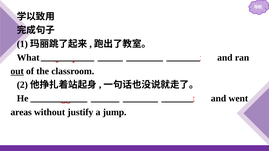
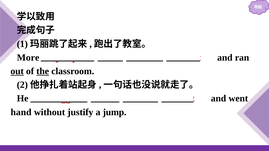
What: What -> More
the underline: none -> present
areas: areas -> hand
